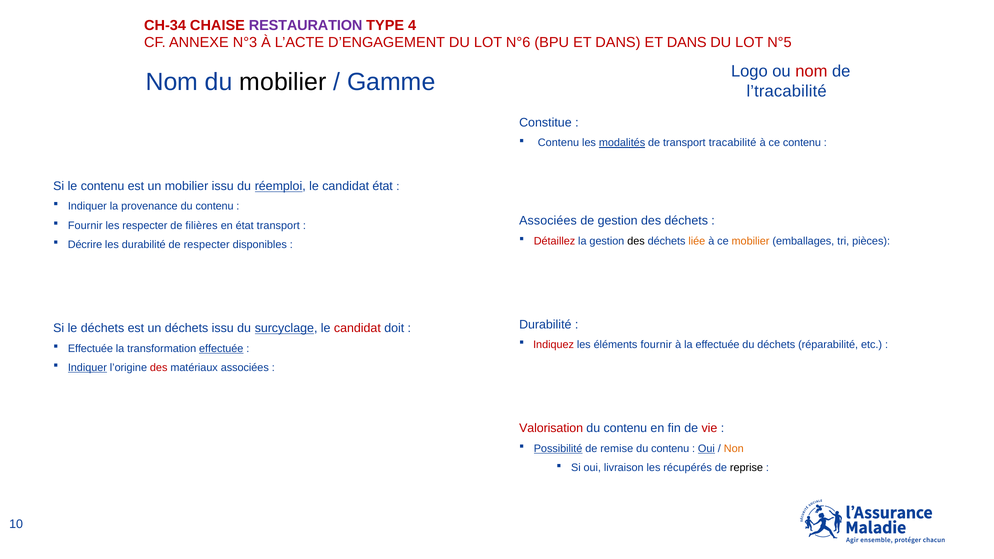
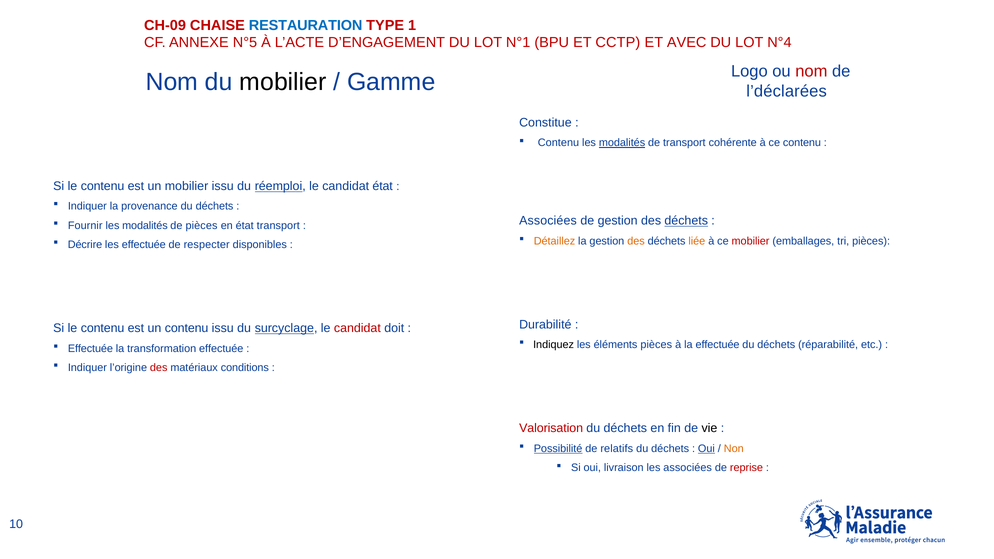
CH-34: CH-34 -> CH-09
RESTAURATION colour: purple -> blue
4: 4 -> 1
N°3: N°3 -> N°5
N°6: N°6 -> N°1
BPU ET DANS: DANS -> CCTP
DANS at (687, 43): DANS -> AVEC
N°5: N°5 -> N°4
l’tracabilité: l’tracabilité -> l’déclarées
tracabilité: tracabilité -> cohérente
provenance du contenu: contenu -> déchets
déchets at (686, 221) underline: none -> present
respecter at (145, 226): respecter -> modalités
de filières: filières -> pièces
Détaillez colour: red -> orange
des at (636, 241) colour: black -> orange
mobilier at (751, 241) colour: orange -> red
les durabilité: durabilité -> effectuée
déchets at (103, 328): déchets -> contenu
un déchets: déchets -> contenu
Indiquez colour: red -> black
éléments fournir: fournir -> pièces
effectuée at (221, 349) underline: present -> none
Indiquer at (87, 368) underline: present -> none
matériaux associées: associées -> conditions
contenu at (625, 428): contenu -> déchets
vie colour: red -> black
remise: remise -> relatifs
contenu at (670, 449): contenu -> déchets
les récupérés: récupérés -> associées
reprise colour: black -> red
